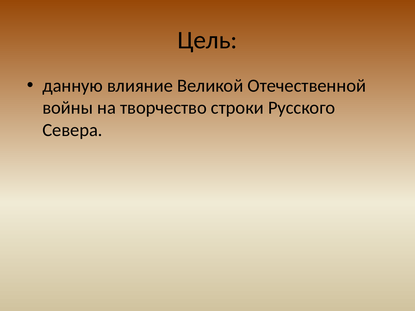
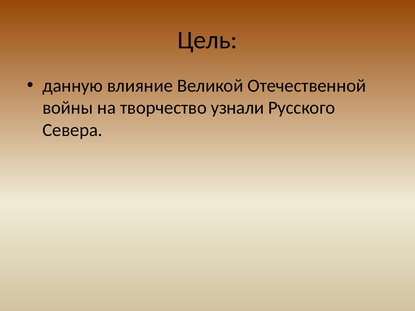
строки: строки -> узнали
